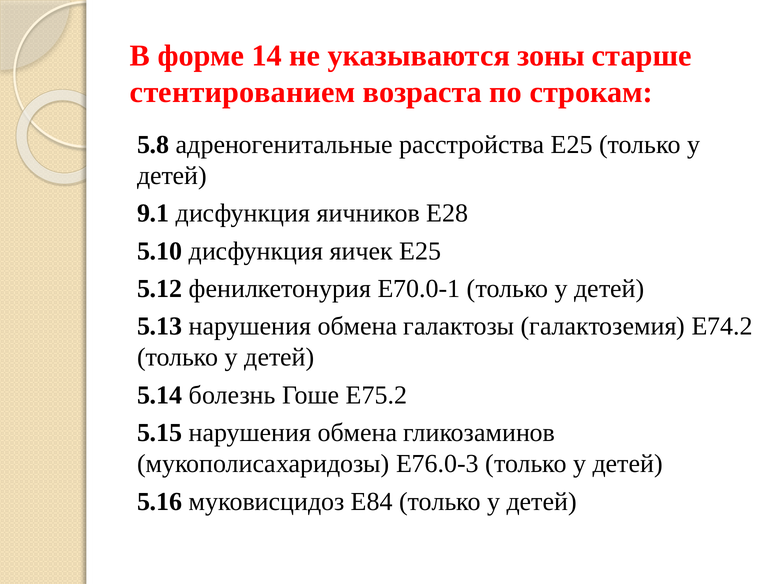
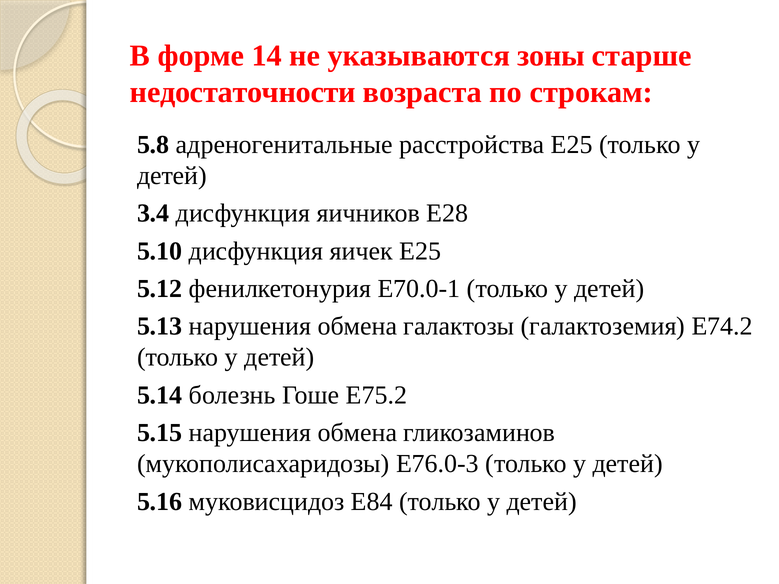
стентированием: стентированием -> недостаточности
9.1: 9.1 -> 3.4
